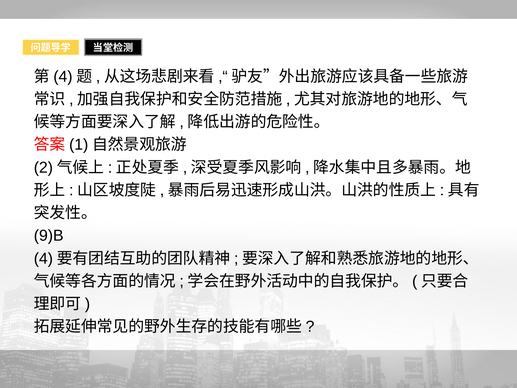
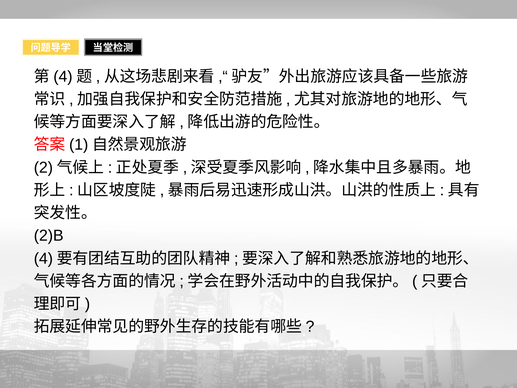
9)B: 9)B -> 2)B
